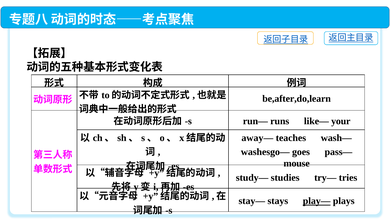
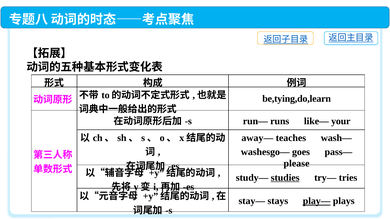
be,after,do,learn: be,after,do,learn -> be,tying,do,learn
mouse: mouse -> please
studies underline: none -> present
